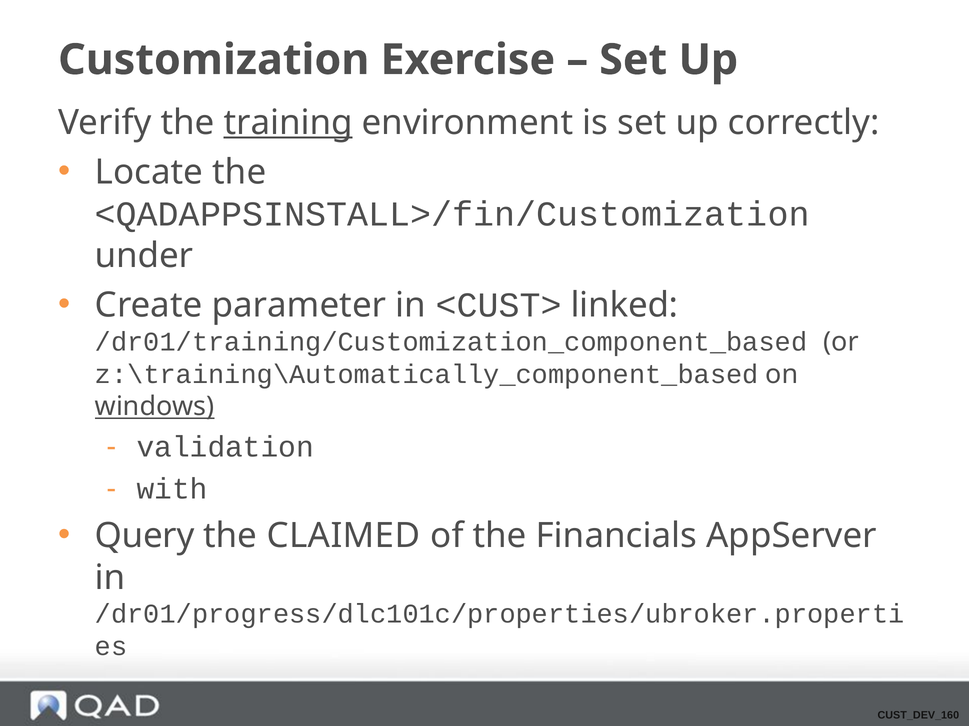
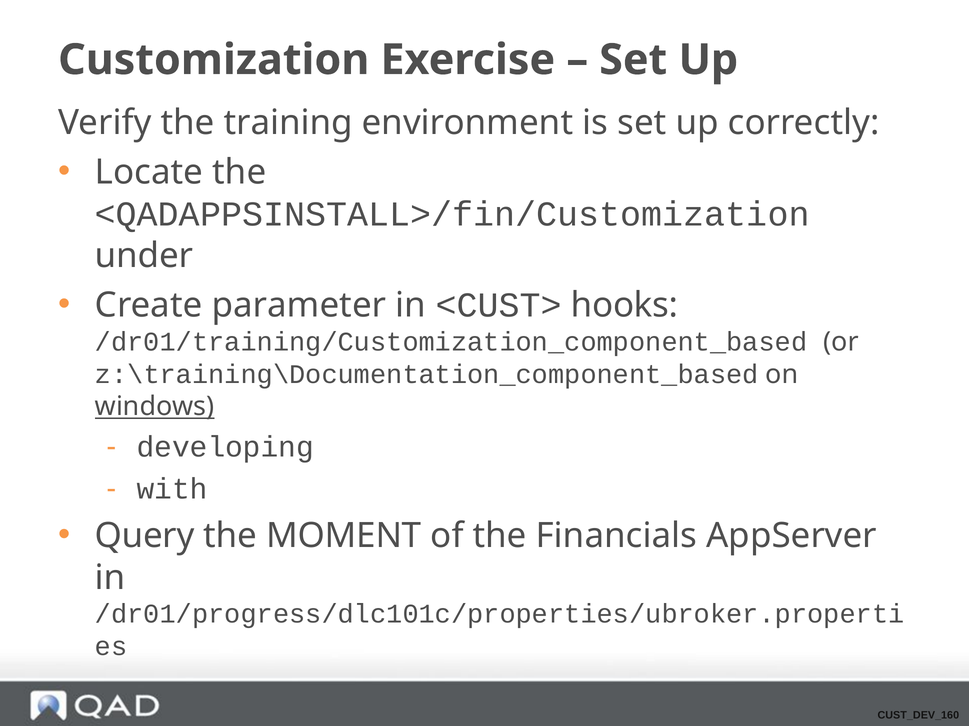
training underline: present -> none
linked: linked -> hooks
z:\training\Automatically_component_based: z:\training\Automatically_component_based -> z:\training\Documentation_component_based
validation: validation -> developing
CLAIMED: CLAIMED -> MOMENT
